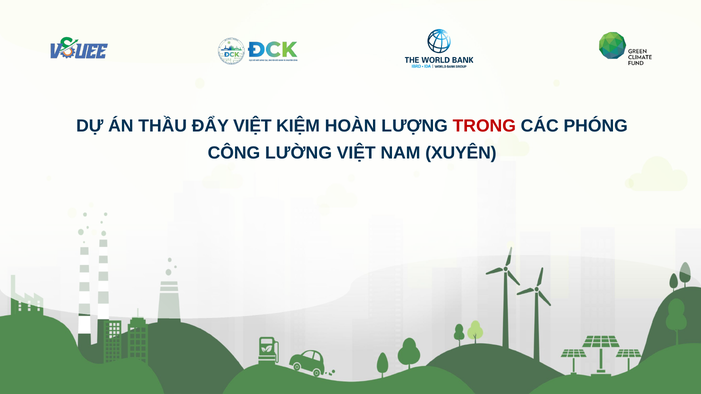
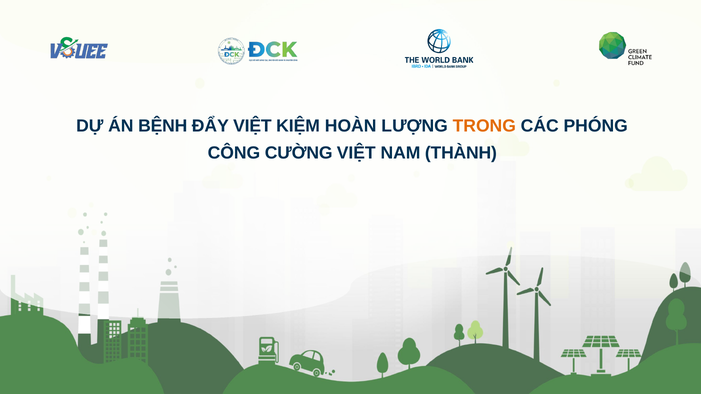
THẦU: THẦU -> BỆNH
TRONG colour: red -> orange
LƯỜNG: LƯỜNG -> CƯỜNG
XUYÊN: XUYÊN -> THÀNH
